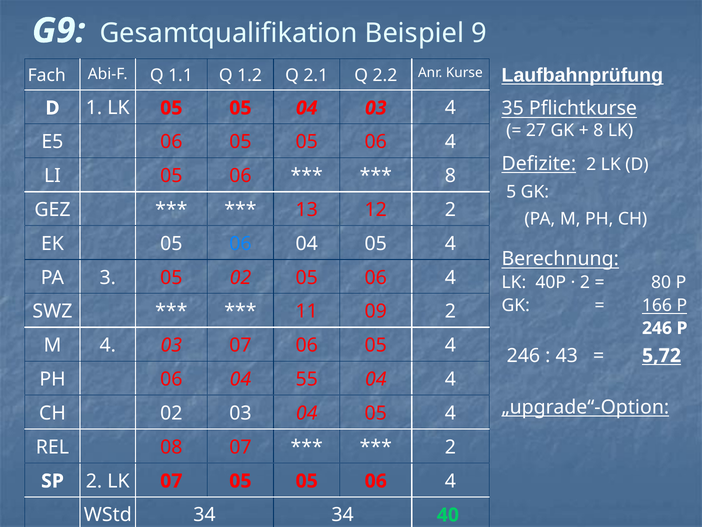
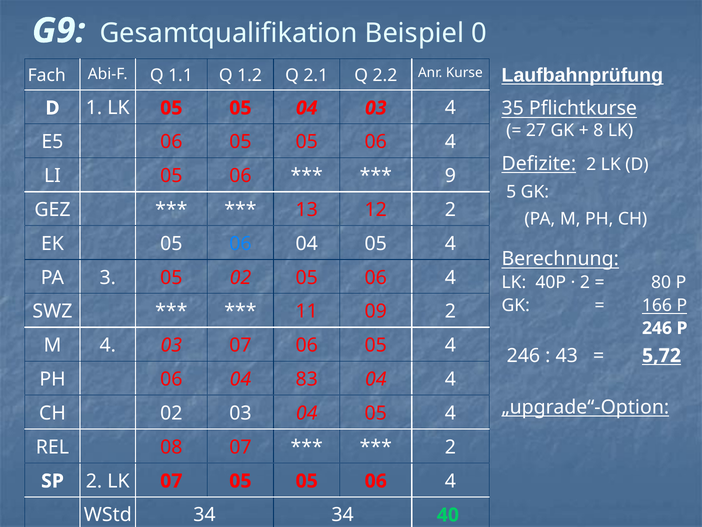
9: 9 -> 0
8 at (450, 176): 8 -> 9
55: 55 -> 83
